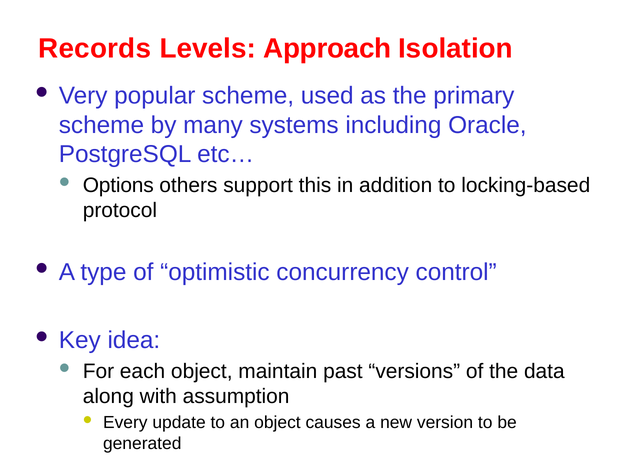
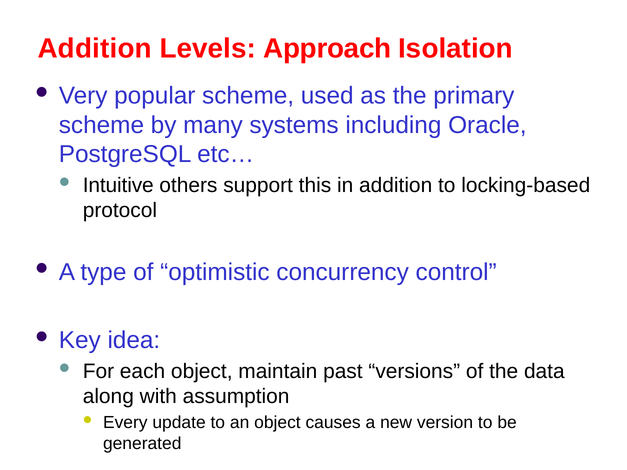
Records at (95, 49): Records -> Addition
Options: Options -> Intuitive
